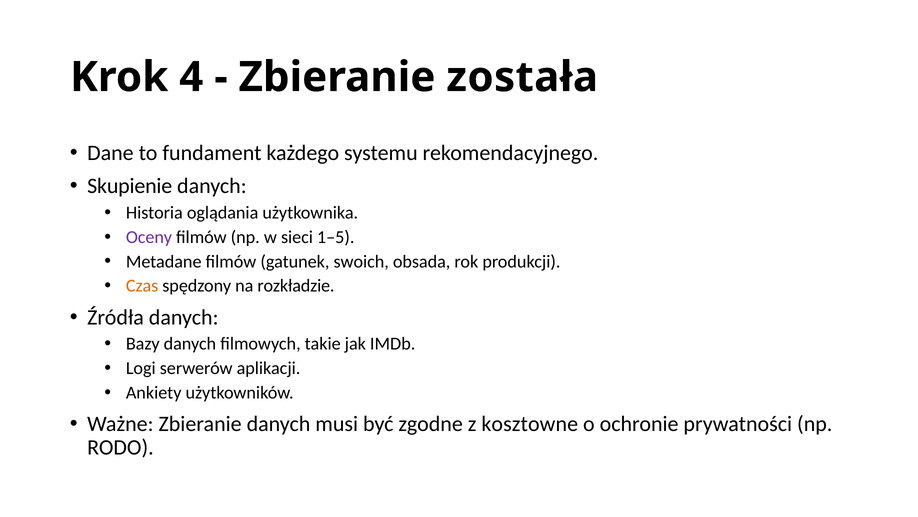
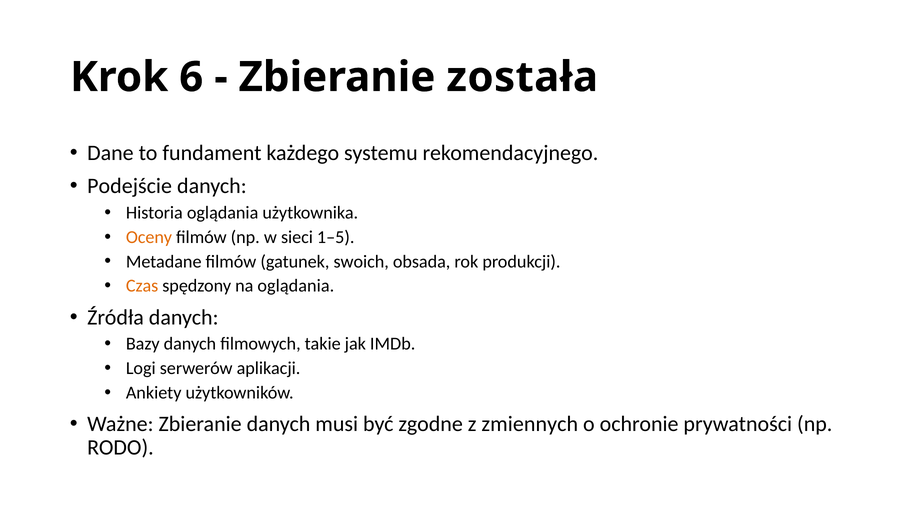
4: 4 -> 6
Skupienie: Skupienie -> Podejście
Oceny colour: purple -> orange
na rozkładzie: rozkładzie -> oglądania
kosztowne: kosztowne -> zmiennych
